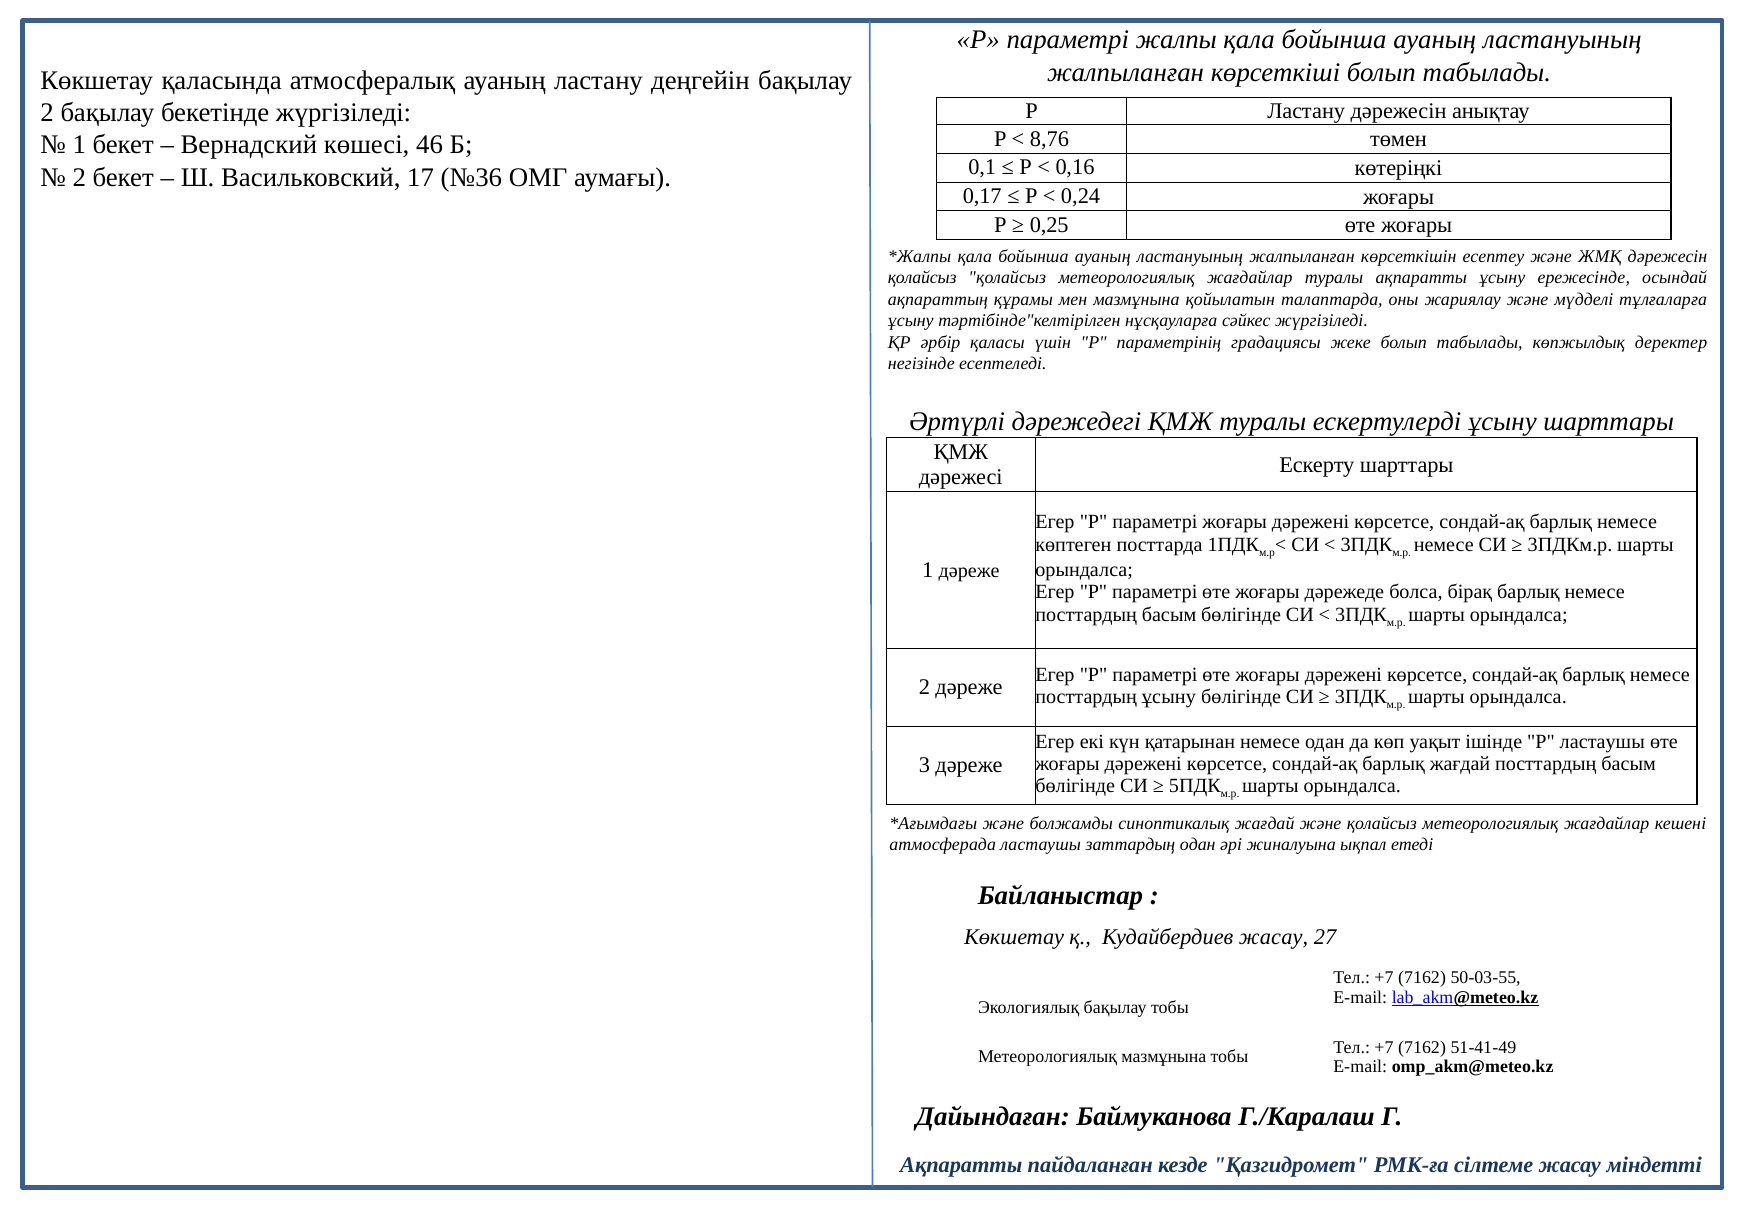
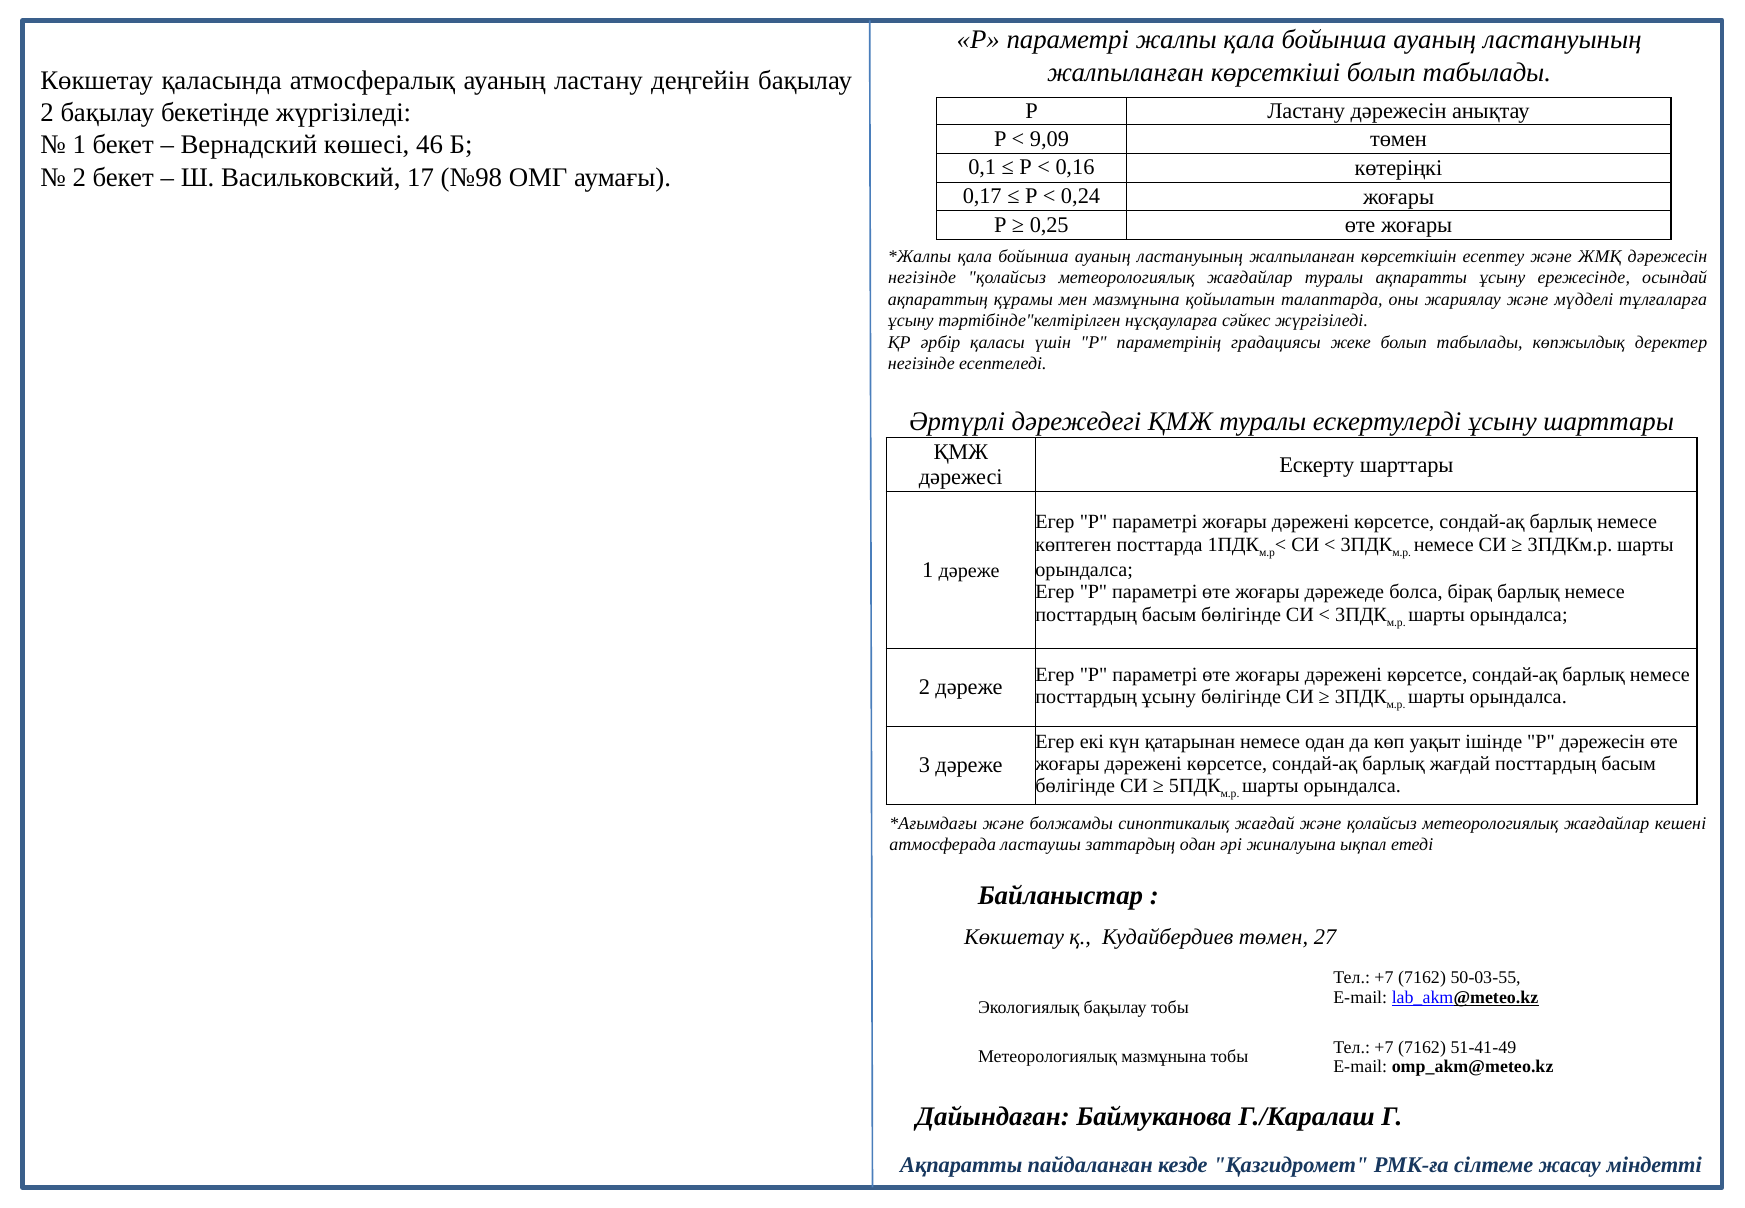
8,76: 8,76 -> 9,09
№36: №36 -> №98
қолайсыз at (922, 278): қолайсыз -> негізінде
Р ластаушы: ластаушы -> дәрежесін
Кудайбердиев жасау: жасау -> төмен
